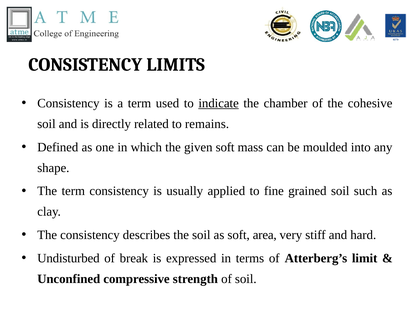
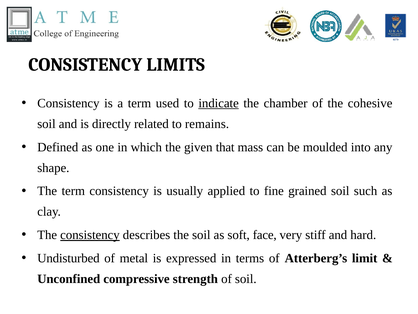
given soft: soft -> that
consistency at (90, 235) underline: none -> present
area: area -> face
break: break -> metal
